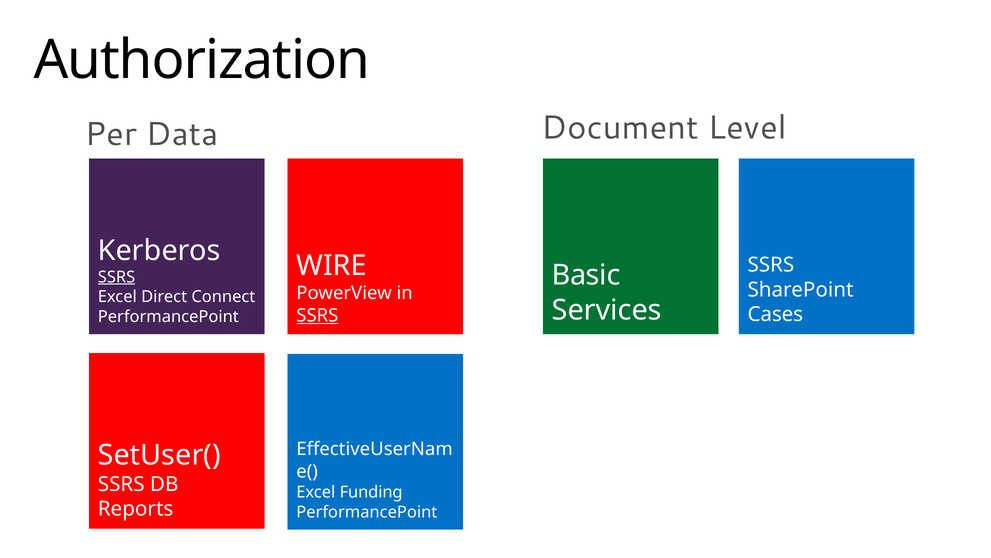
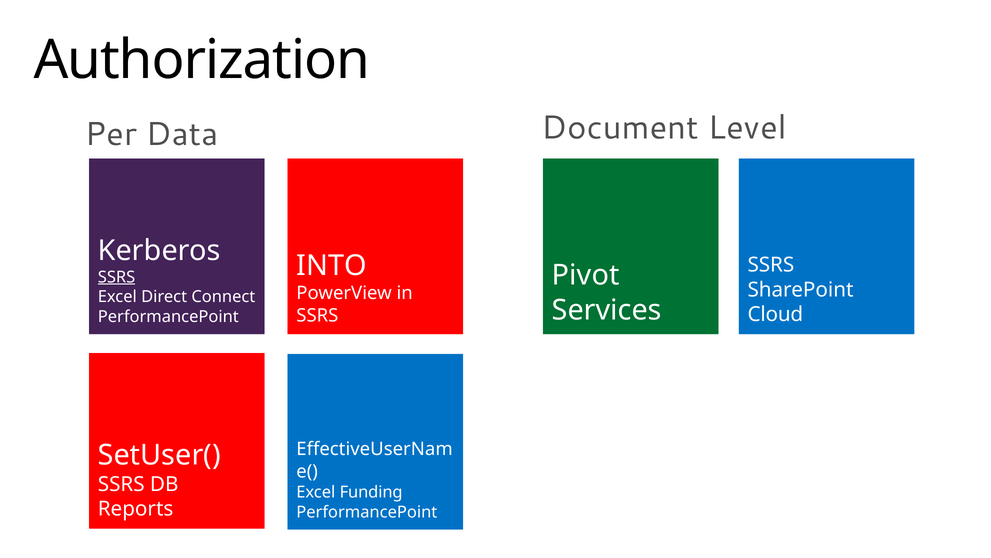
WIRE: WIRE -> INTO
Basic: Basic -> Pivot
Cases: Cases -> Cloud
SSRS at (317, 315) underline: present -> none
